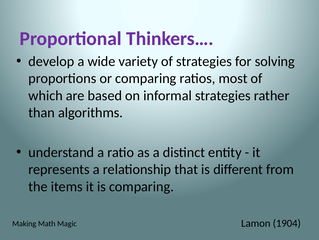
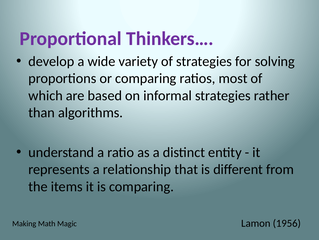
1904: 1904 -> 1956
